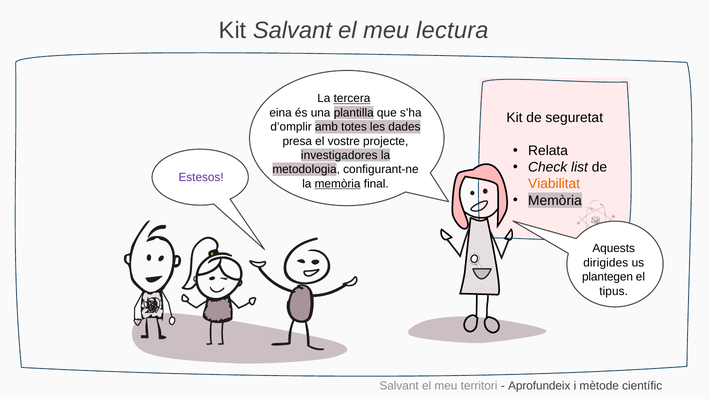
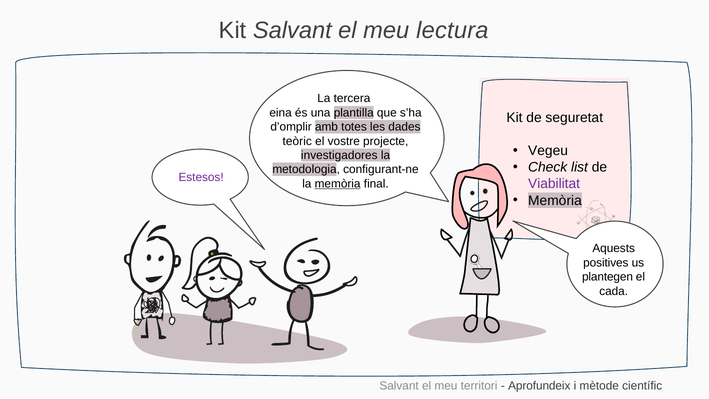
tercera underline: present -> none
presa: presa -> teòric
Relata: Relata -> Vegeu
Viabilitat colour: orange -> purple
dirigides: dirigides -> positives
tipus: tipus -> cada
